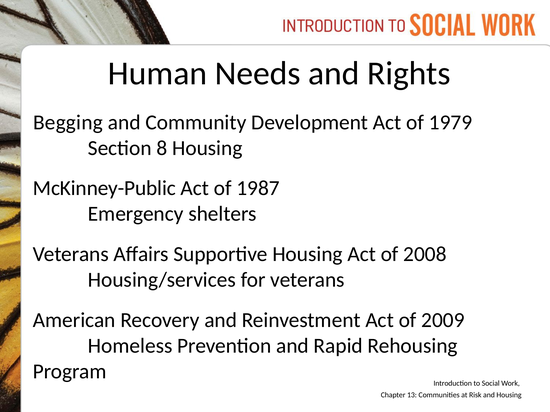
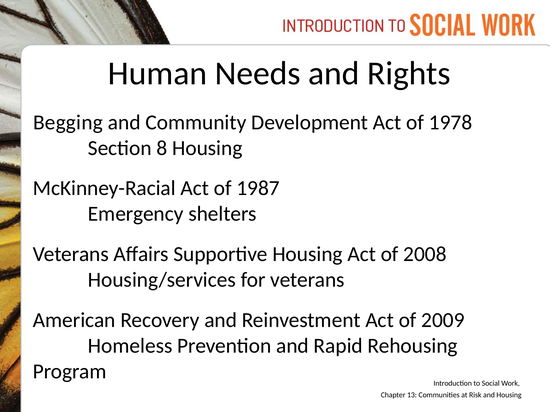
1979: 1979 -> 1978
McKinney-Public: McKinney-Public -> McKinney-Racial
